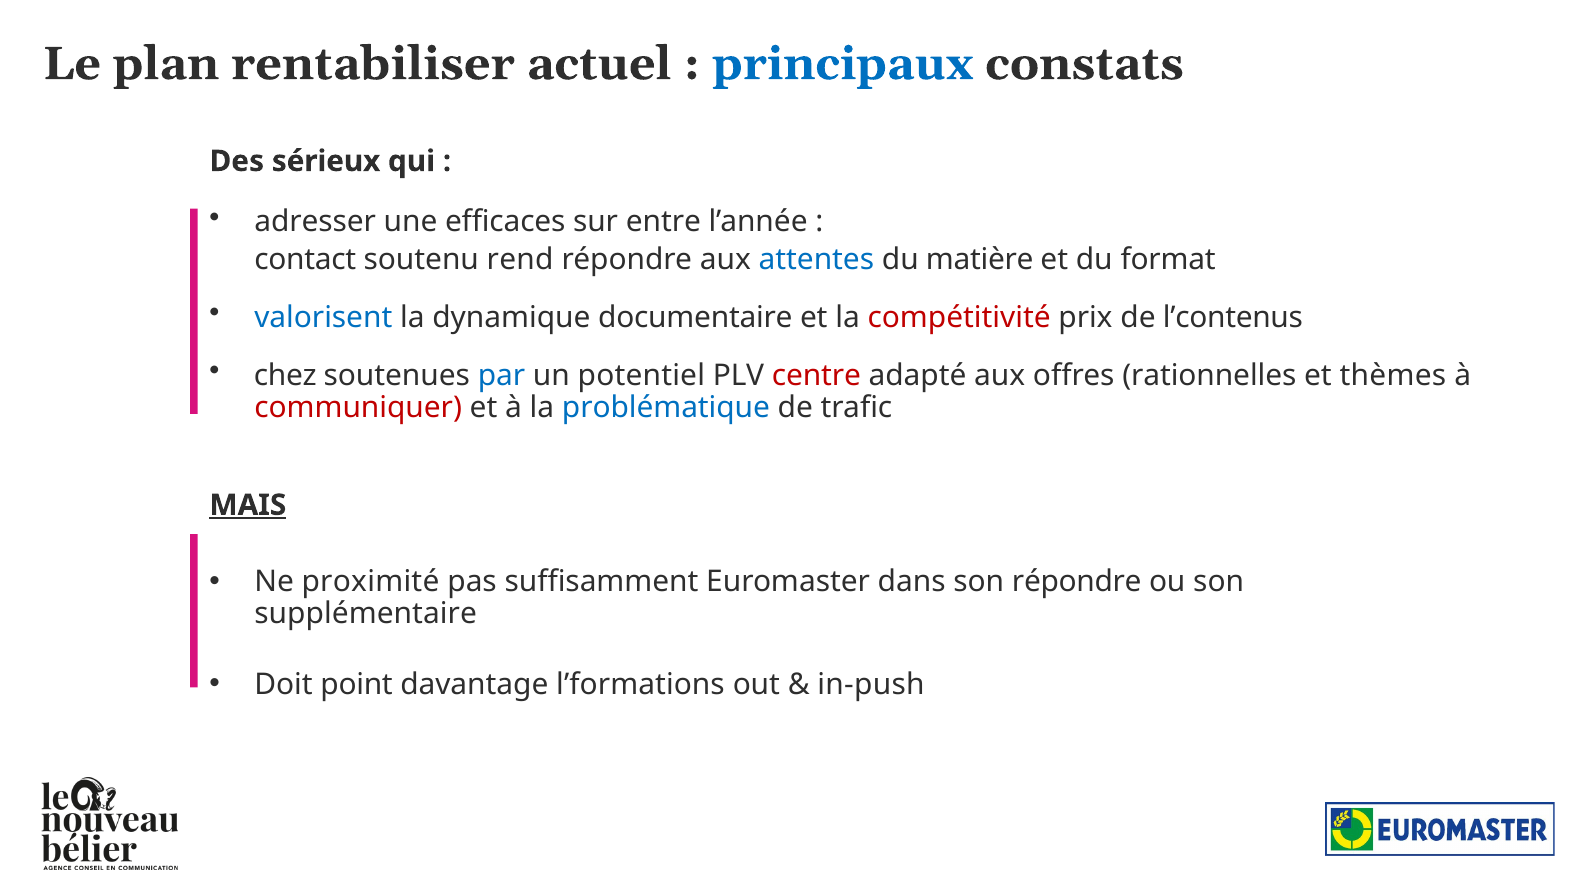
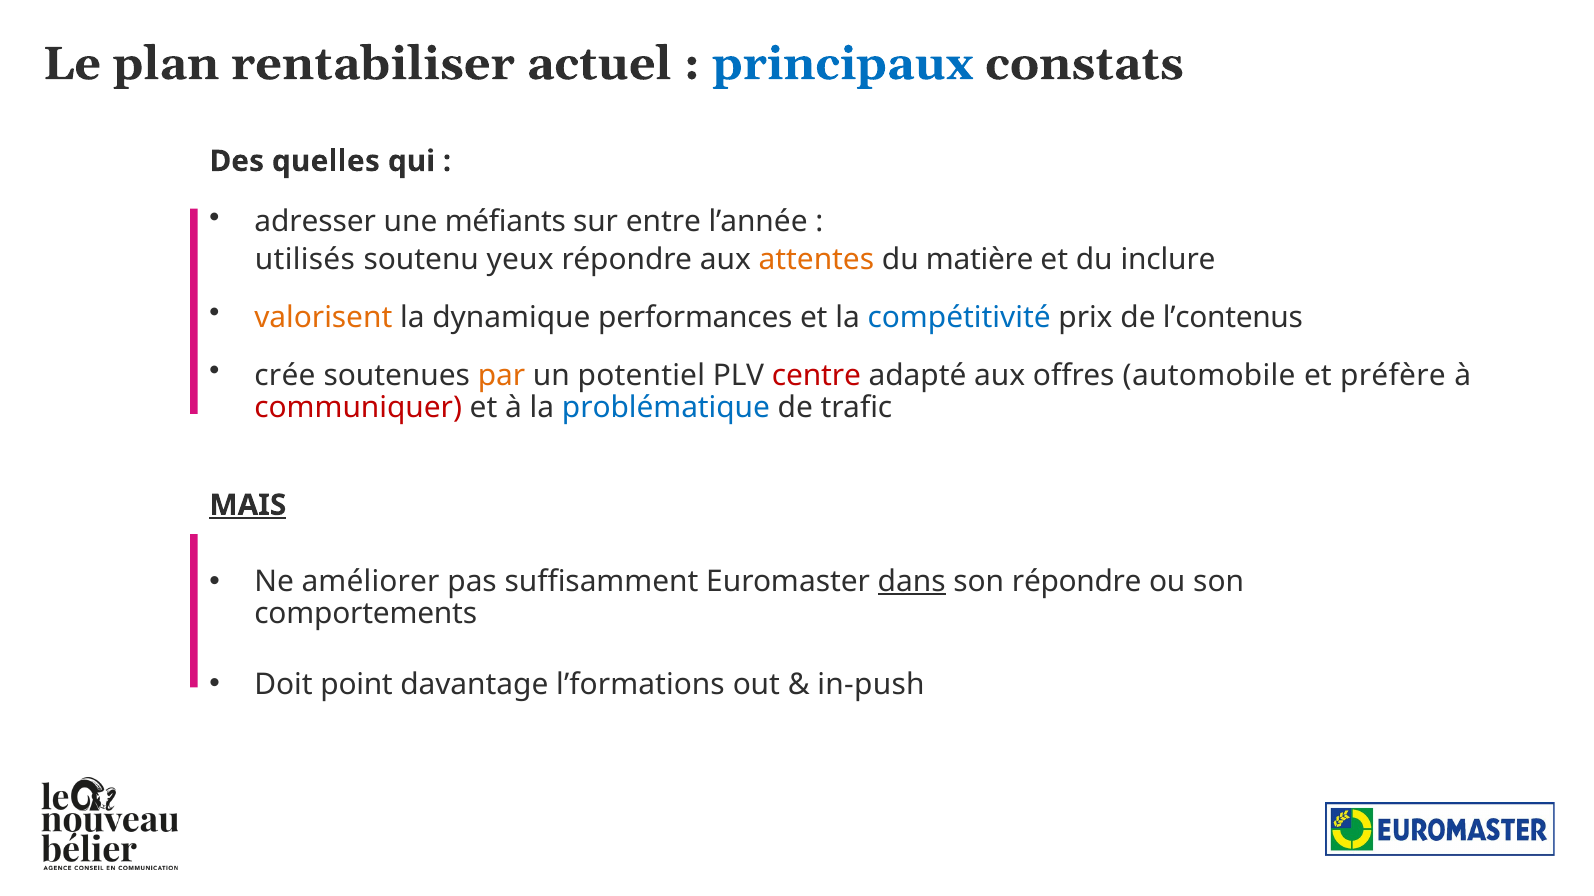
sérieux: sérieux -> quelles
efficaces: efficaces -> méfiants
contact: contact -> utilisés
rend: rend -> yeux
attentes colour: blue -> orange
format: format -> inclure
valorisent colour: blue -> orange
documentaire: documentaire -> performances
compétitivité colour: red -> blue
chez: chez -> crée
par colour: blue -> orange
rationnelles: rationnelles -> automobile
thèmes: thèmes -> préfère
proximité: proximité -> améliorer
dans underline: none -> present
supplémentaire: supplémentaire -> comportements
